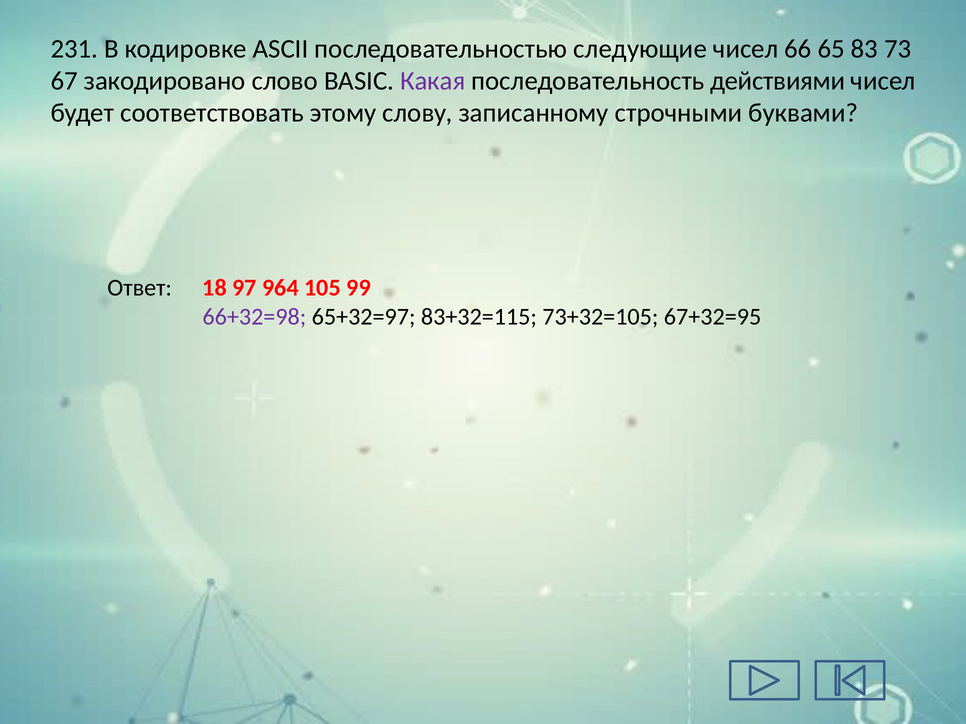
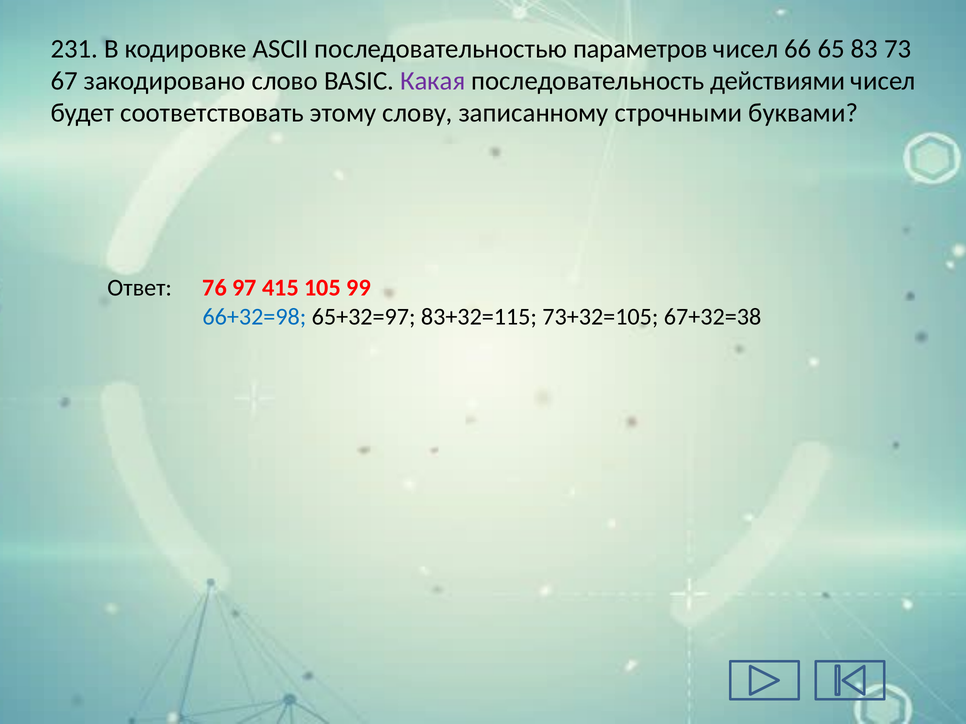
следующие: следующие -> параметров
18: 18 -> 76
964: 964 -> 415
66+32=98 colour: purple -> blue
67+32=95: 67+32=95 -> 67+32=38
